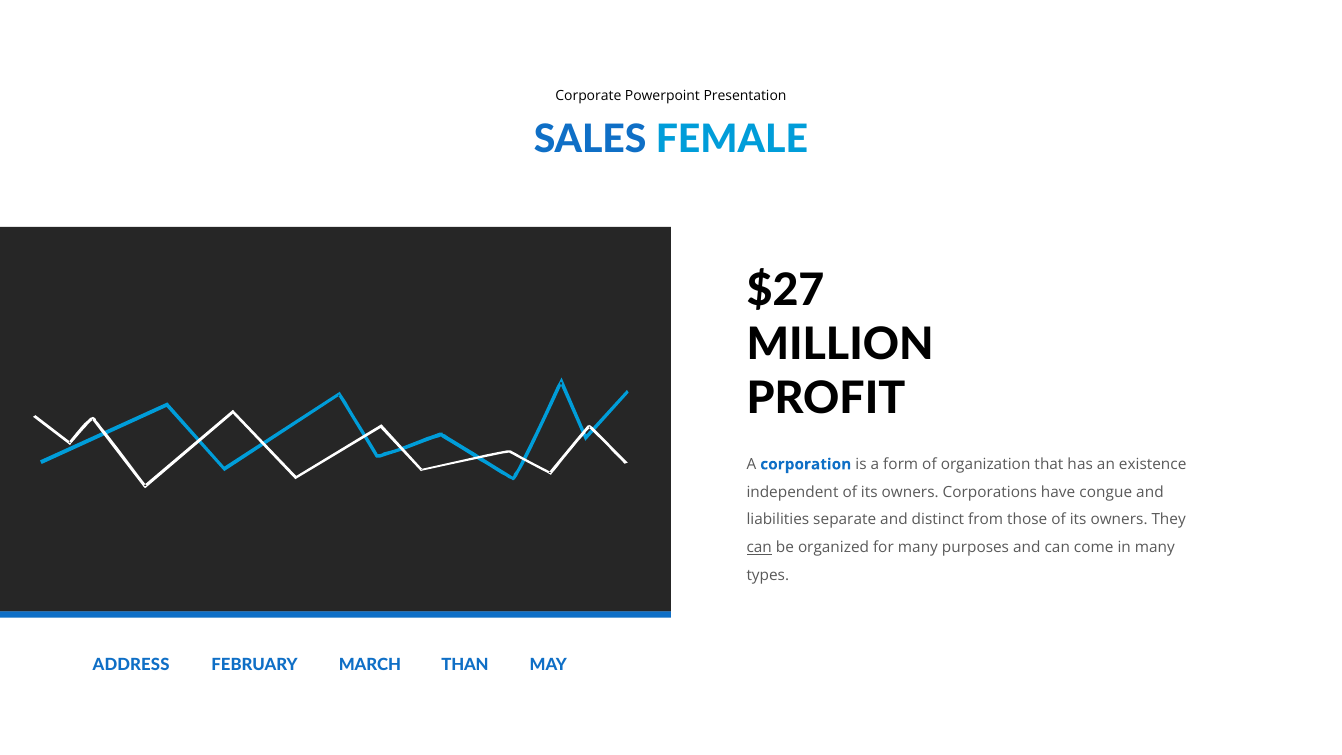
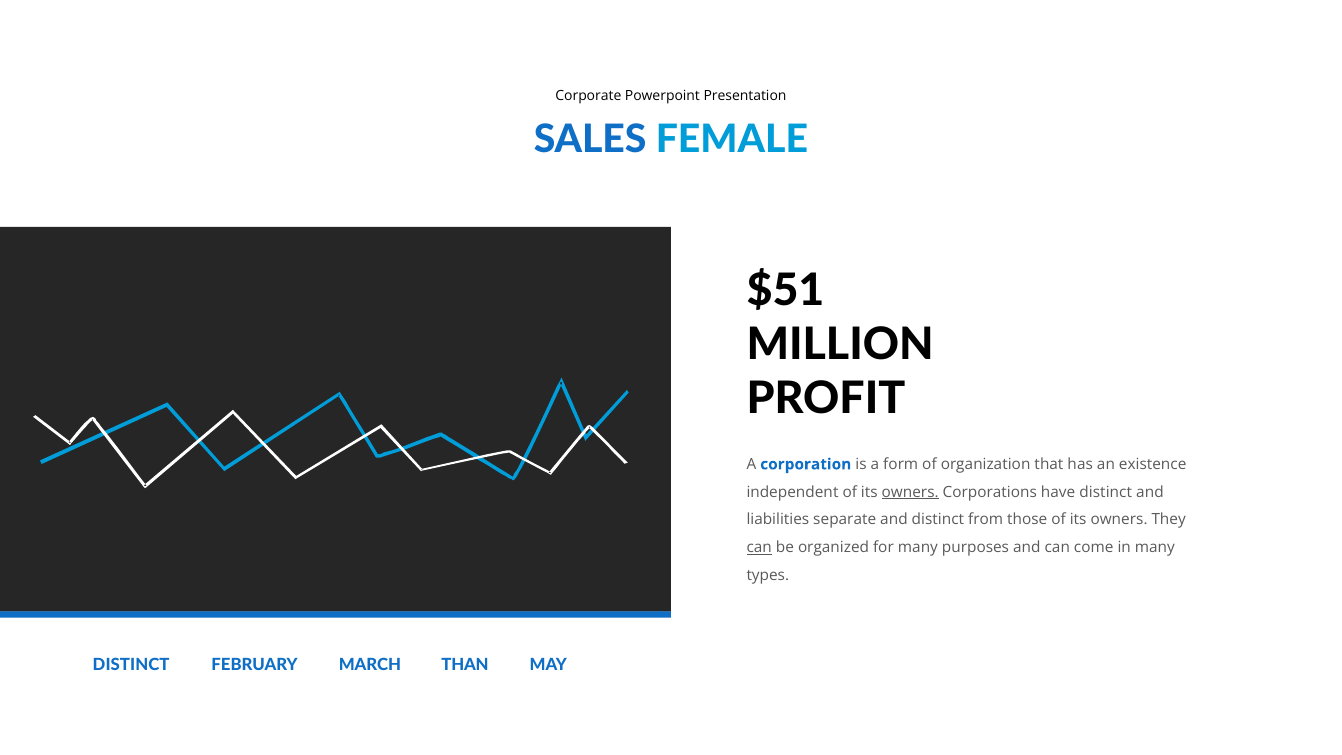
$27: $27 -> $51
owners at (910, 492) underline: none -> present
have congue: congue -> distinct
ADDRESS at (131, 665): ADDRESS -> DISTINCT
